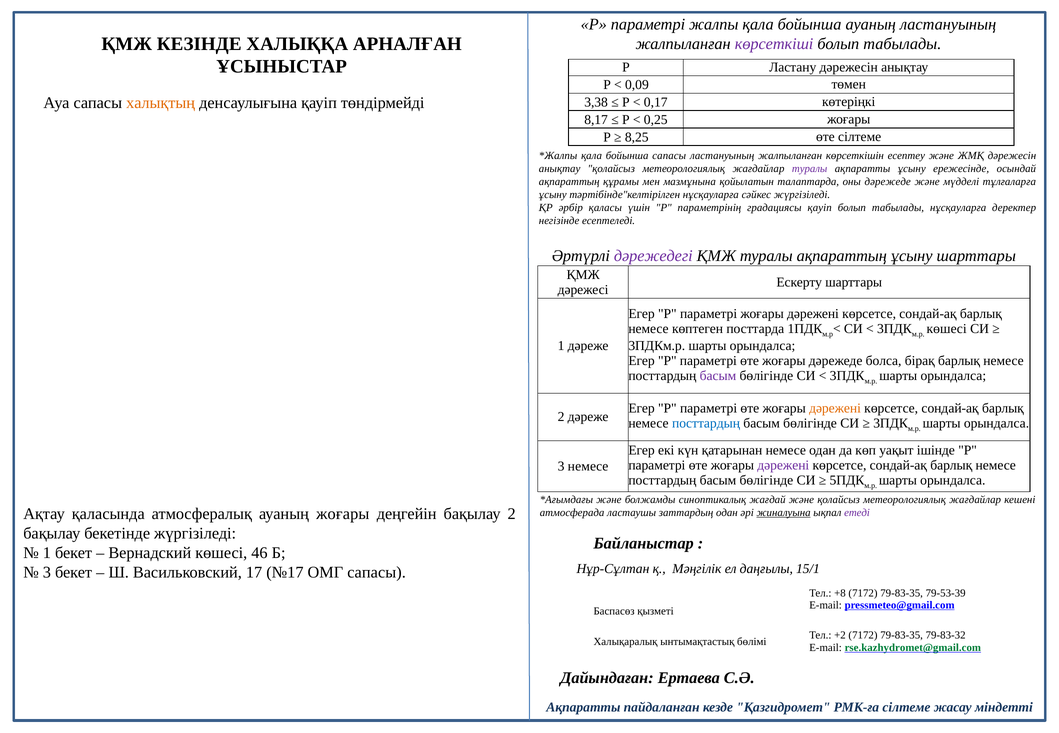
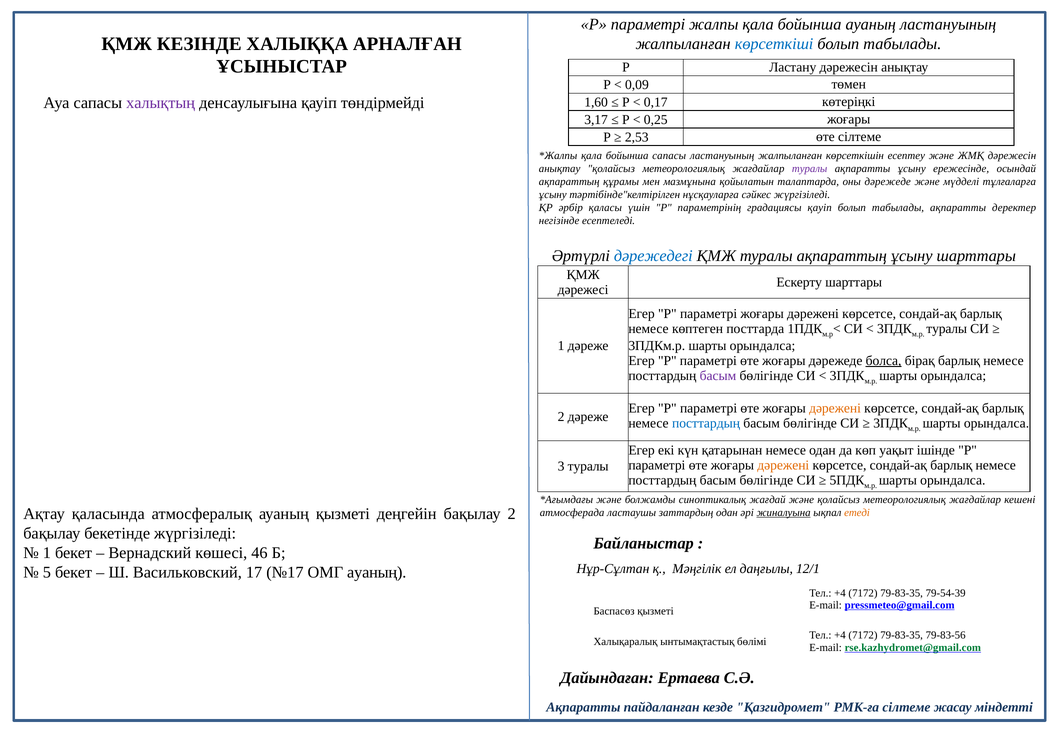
көрсеткіші colour: purple -> blue
халықтың colour: orange -> purple
3,38: 3,38 -> 1,60
8,17: 8,17 -> 3,17
8,25: 8,25 -> 2,53
табылады нұсқауларға: нұсқауларға -> ақпаратты
дәрежедегі colour: purple -> blue
көшесі at (947, 329): көшесі -> туралы
болса underline: none -> present
дәрежені at (783, 465) colour: purple -> orange
3 немесе: немесе -> туралы
ауаның жоғары: жоғары -> қызметі
етеді colour: purple -> orange
15/1: 15/1 -> 12/1
3 at (47, 572): 3 -> 5
ОМГ сапасы: сапасы -> ауаның
+8 at (840, 593): +8 -> +4
79-53-39: 79-53-39 -> 79-54-39
+2 at (840, 636): +2 -> +4
79-83-32: 79-83-32 -> 79-83-56
